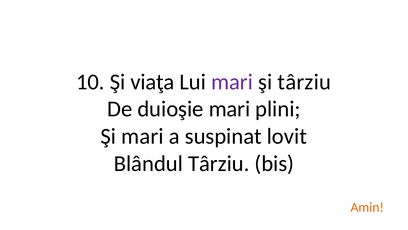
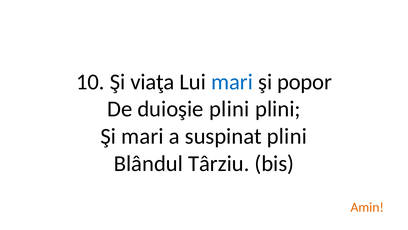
mari at (232, 82) colour: purple -> blue
şi târziu: târziu -> popor
duioşie mari: mari -> plini
suspinat lovit: lovit -> plini
